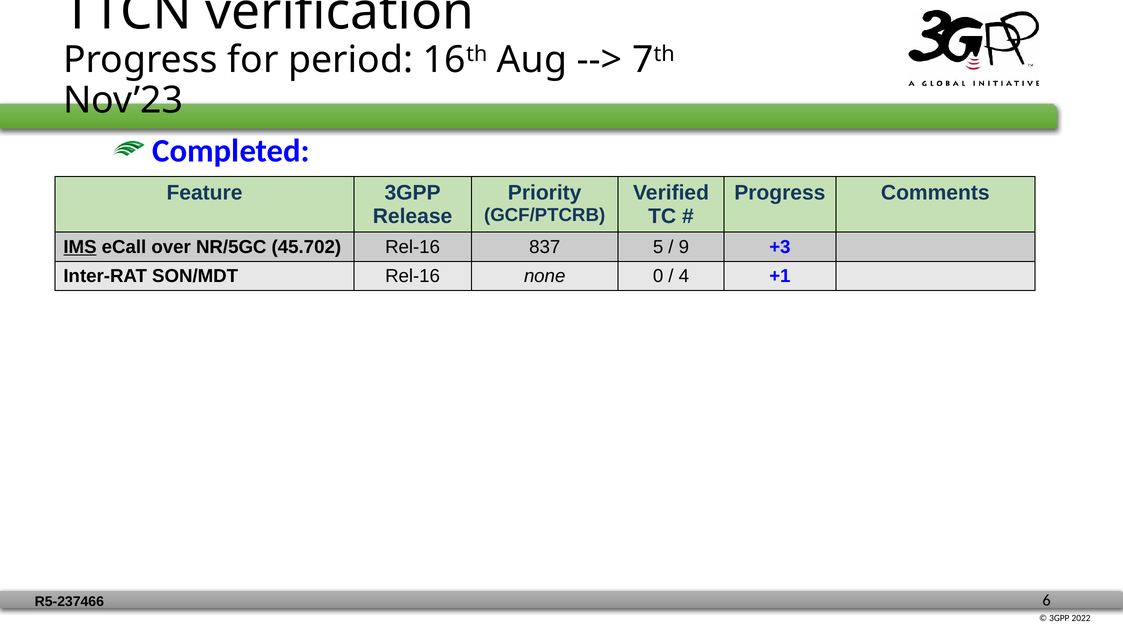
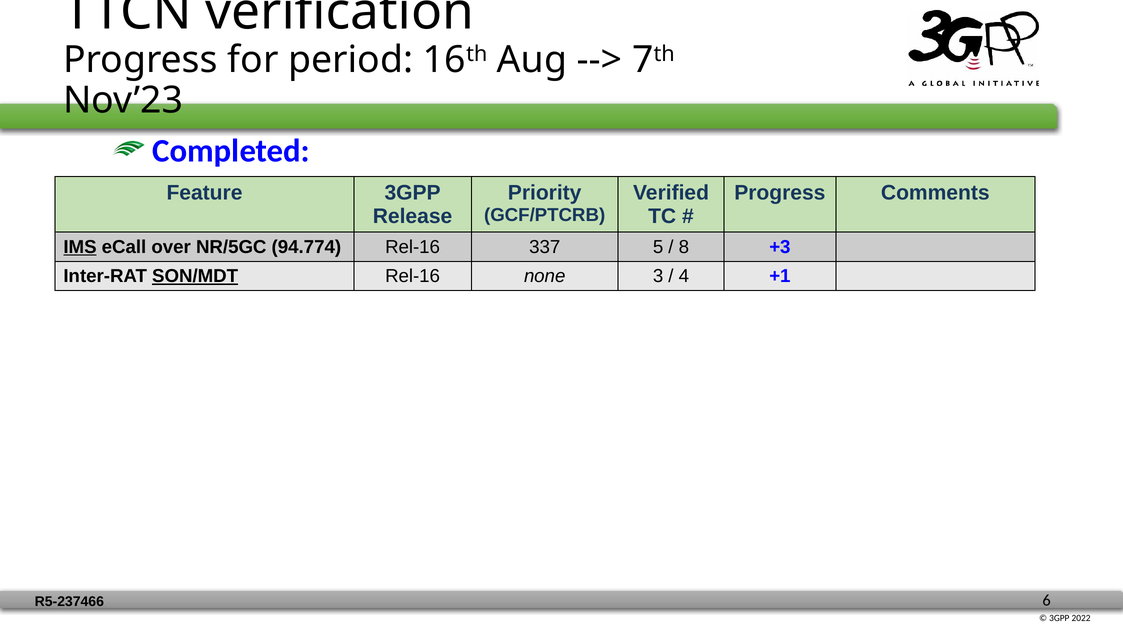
45.702: 45.702 -> 94.774
837: 837 -> 337
9: 9 -> 8
SON/MDT underline: none -> present
0: 0 -> 3
